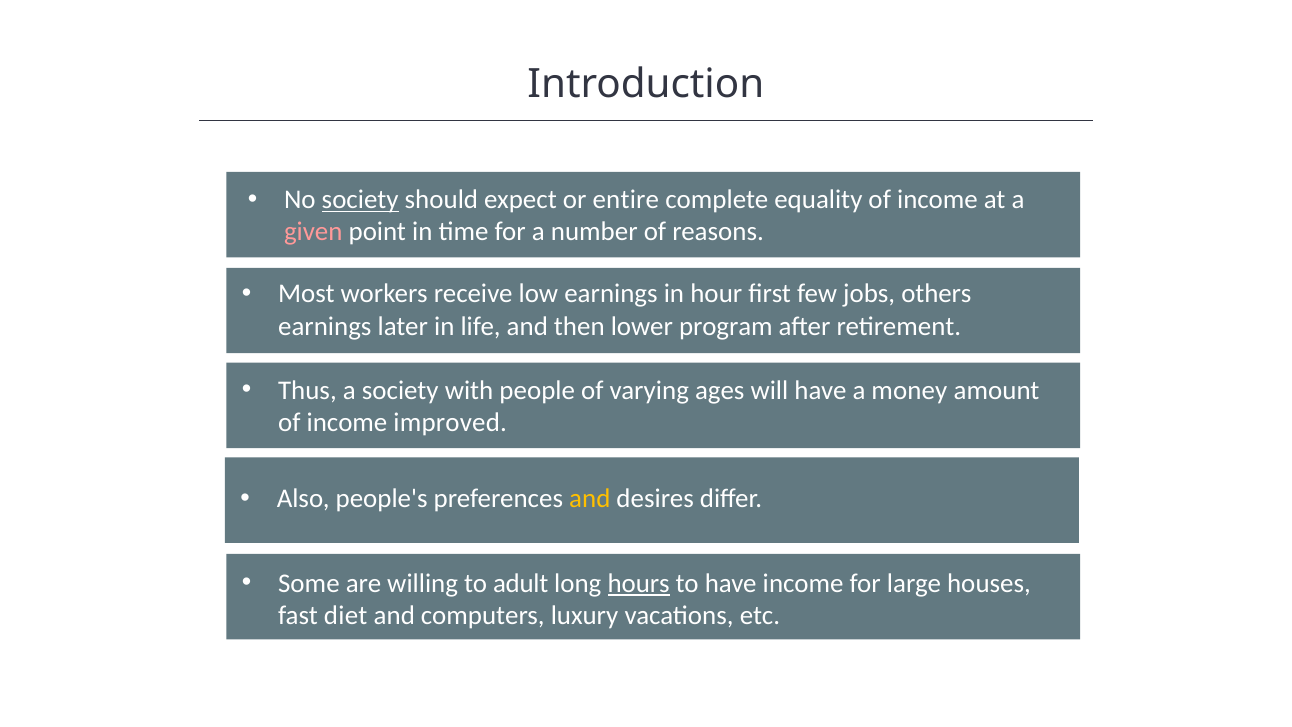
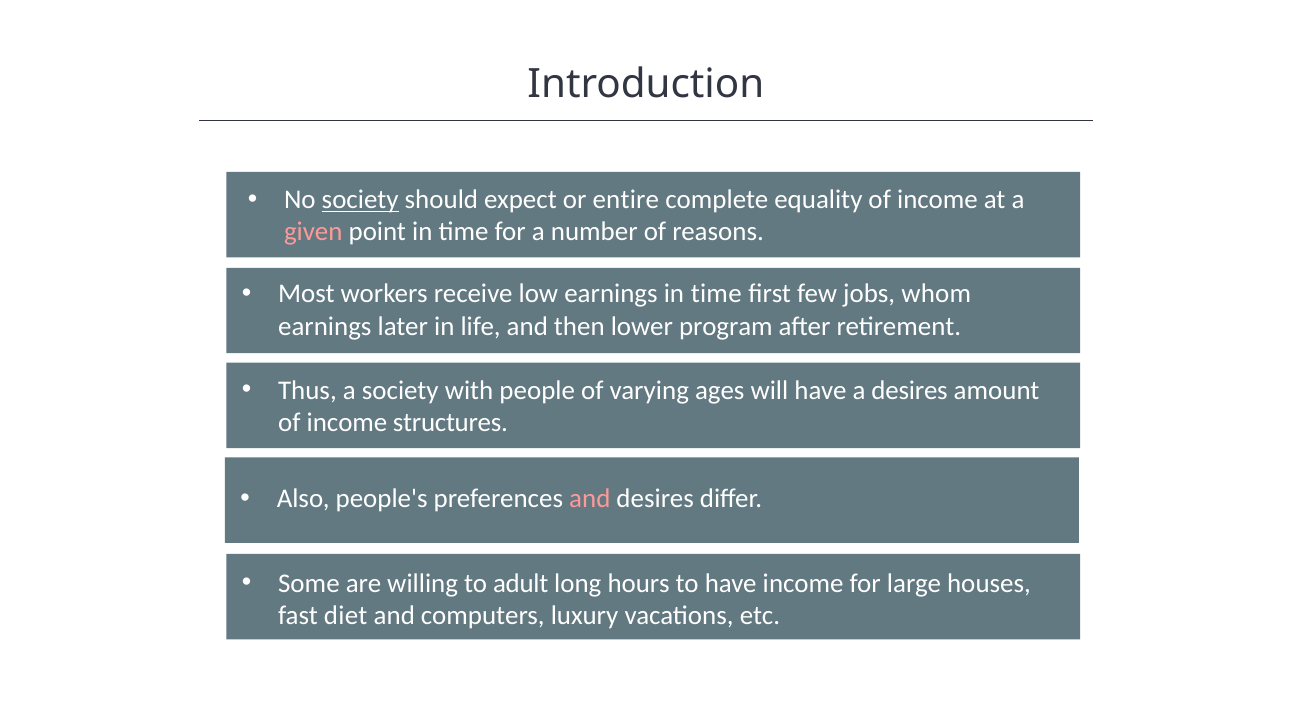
earnings in hour: hour -> time
others: others -> whom
a money: money -> desires
improved: improved -> structures
and at (590, 499) colour: yellow -> pink
hours underline: present -> none
